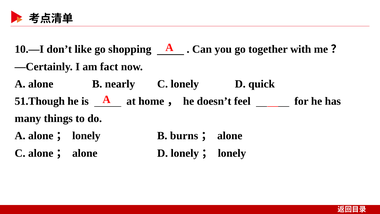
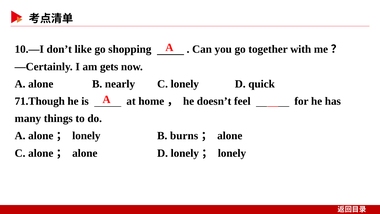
fact: fact -> gets
51.Though: 51.Though -> 71.Though
